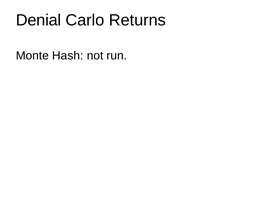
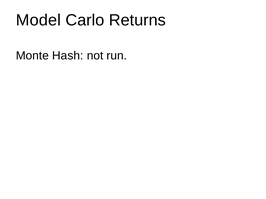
Denial: Denial -> Model
